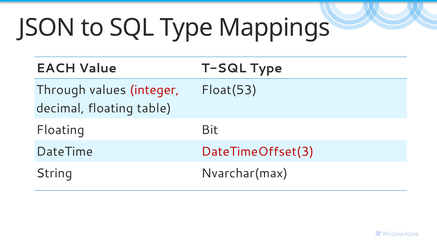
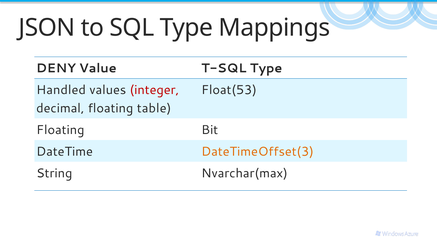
EACH: EACH -> DENY
Through: Through -> Handled
DateTimeOffset(3 colour: red -> orange
